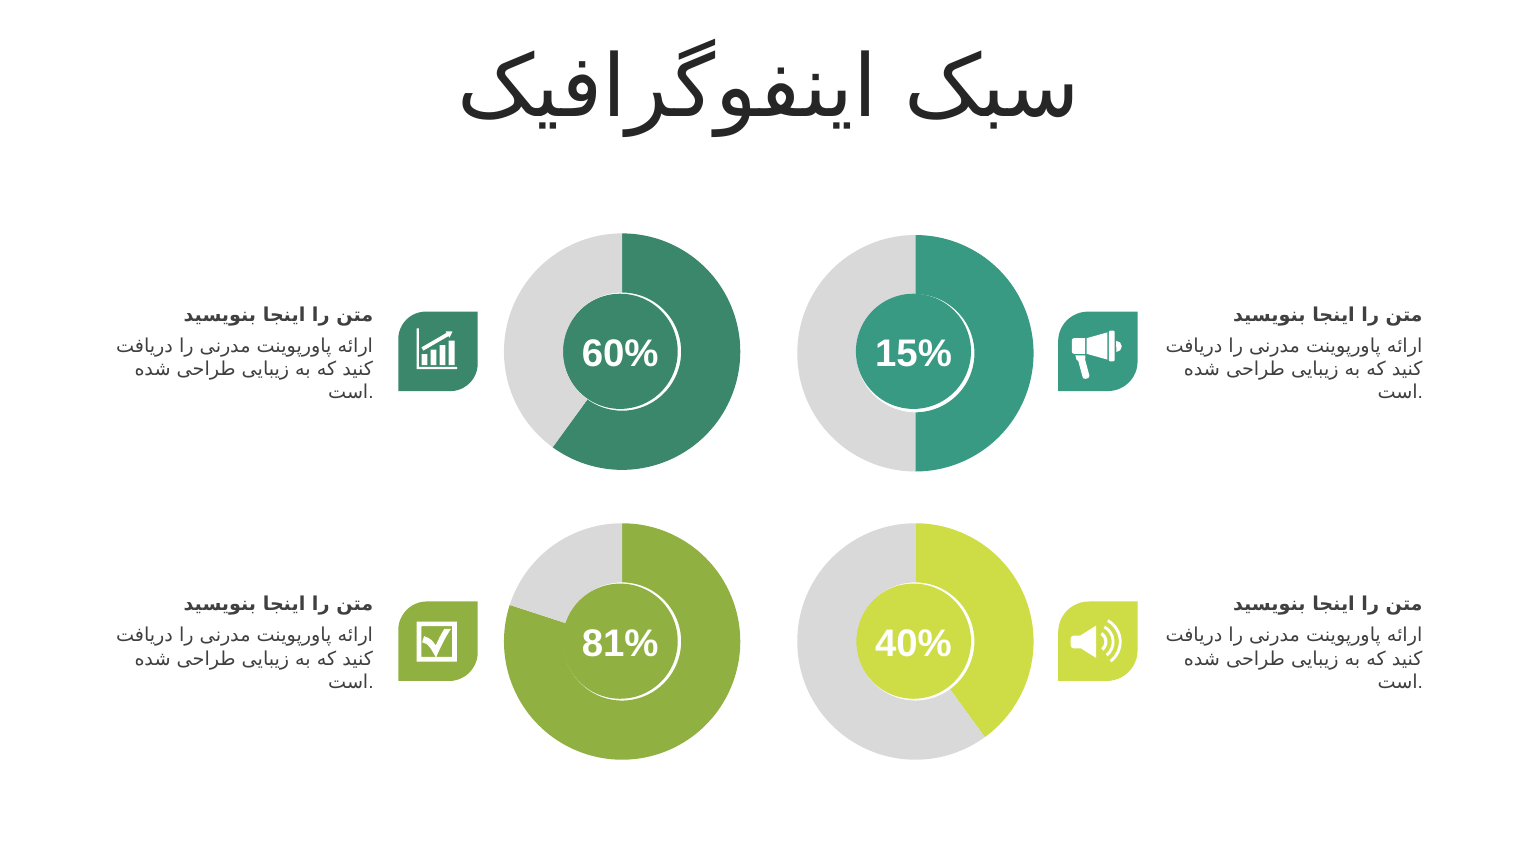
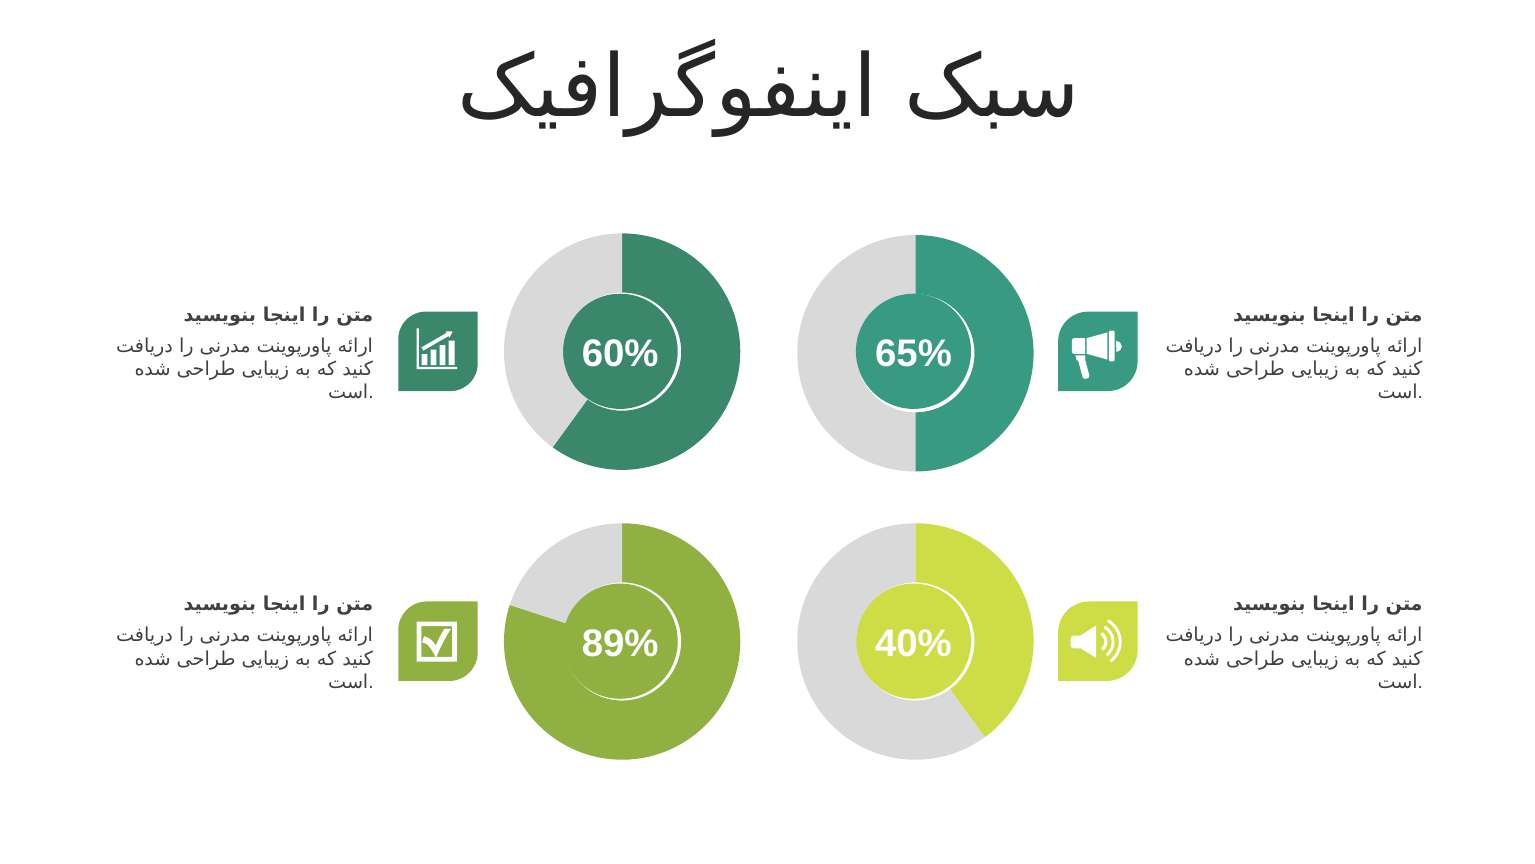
15%: 15% -> 65%
81%: 81% -> 89%
